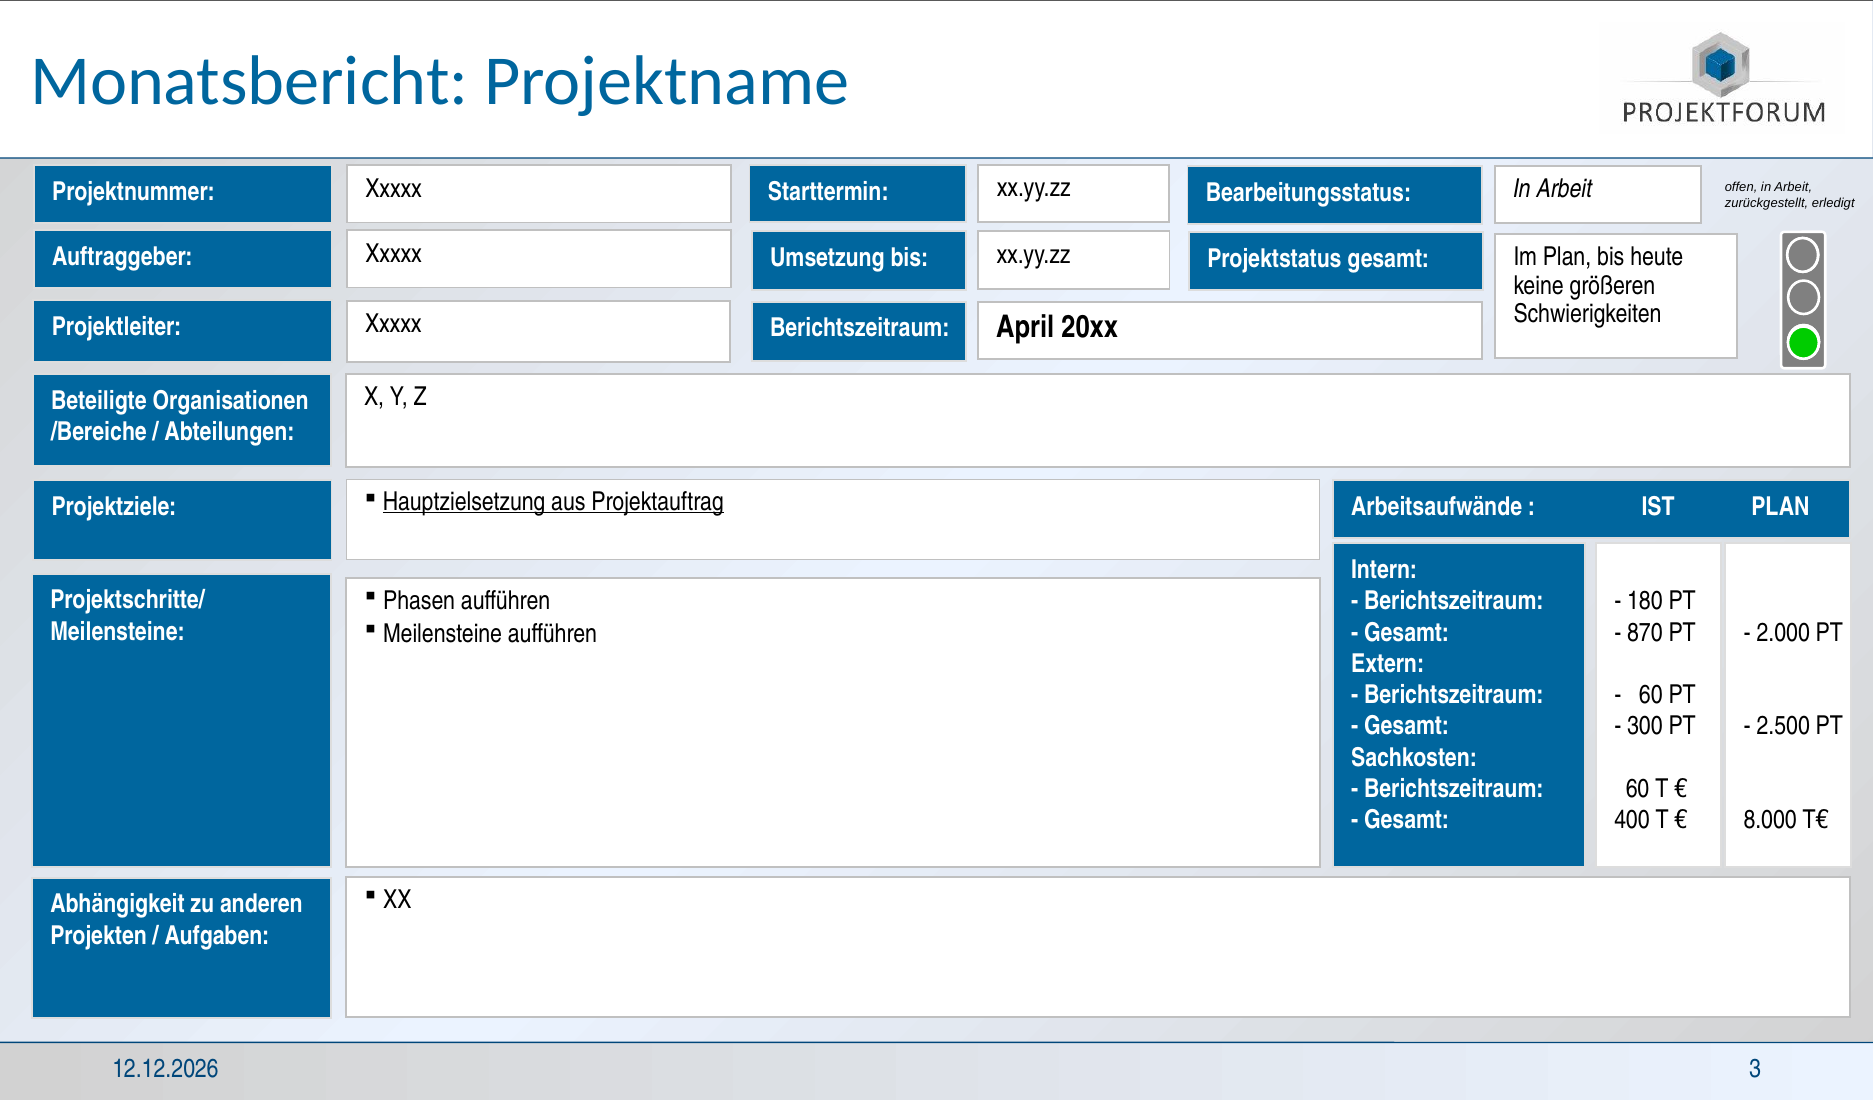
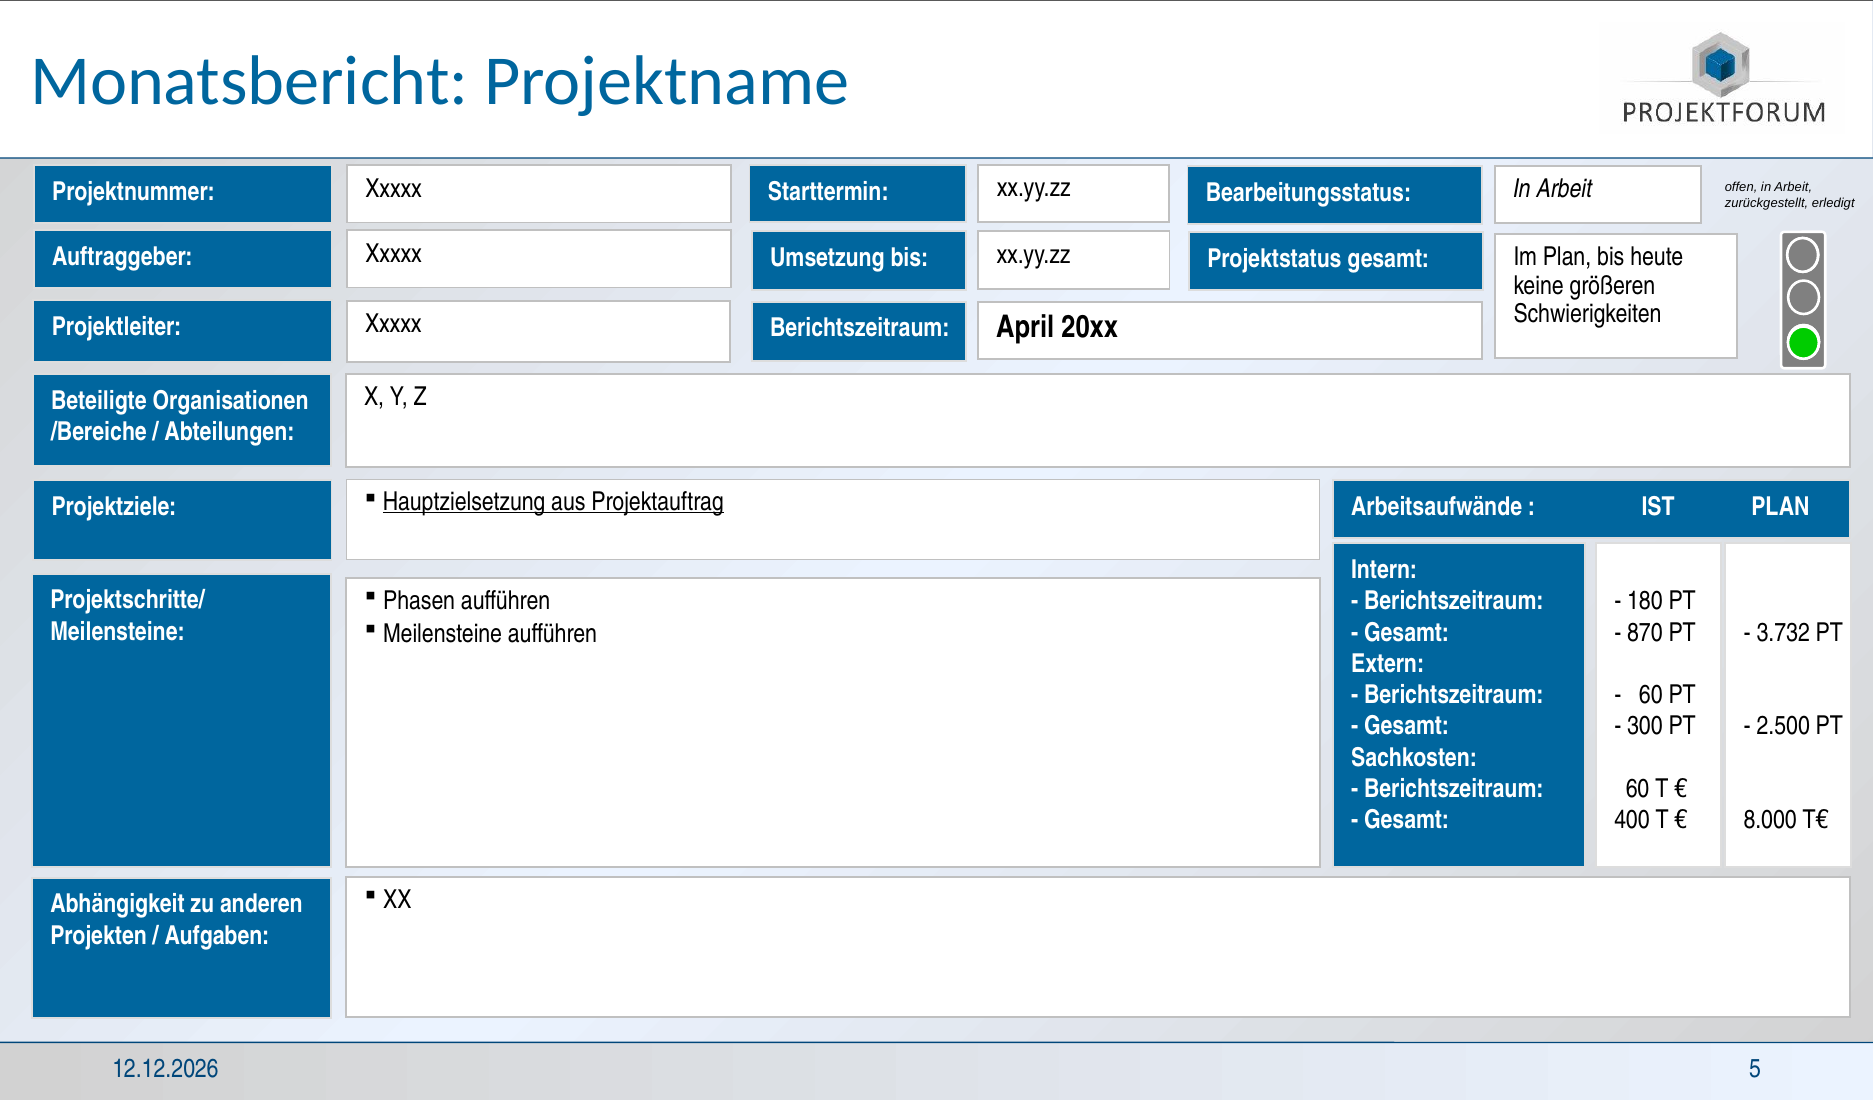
2.000: 2.000 -> 3.732
3: 3 -> 5
